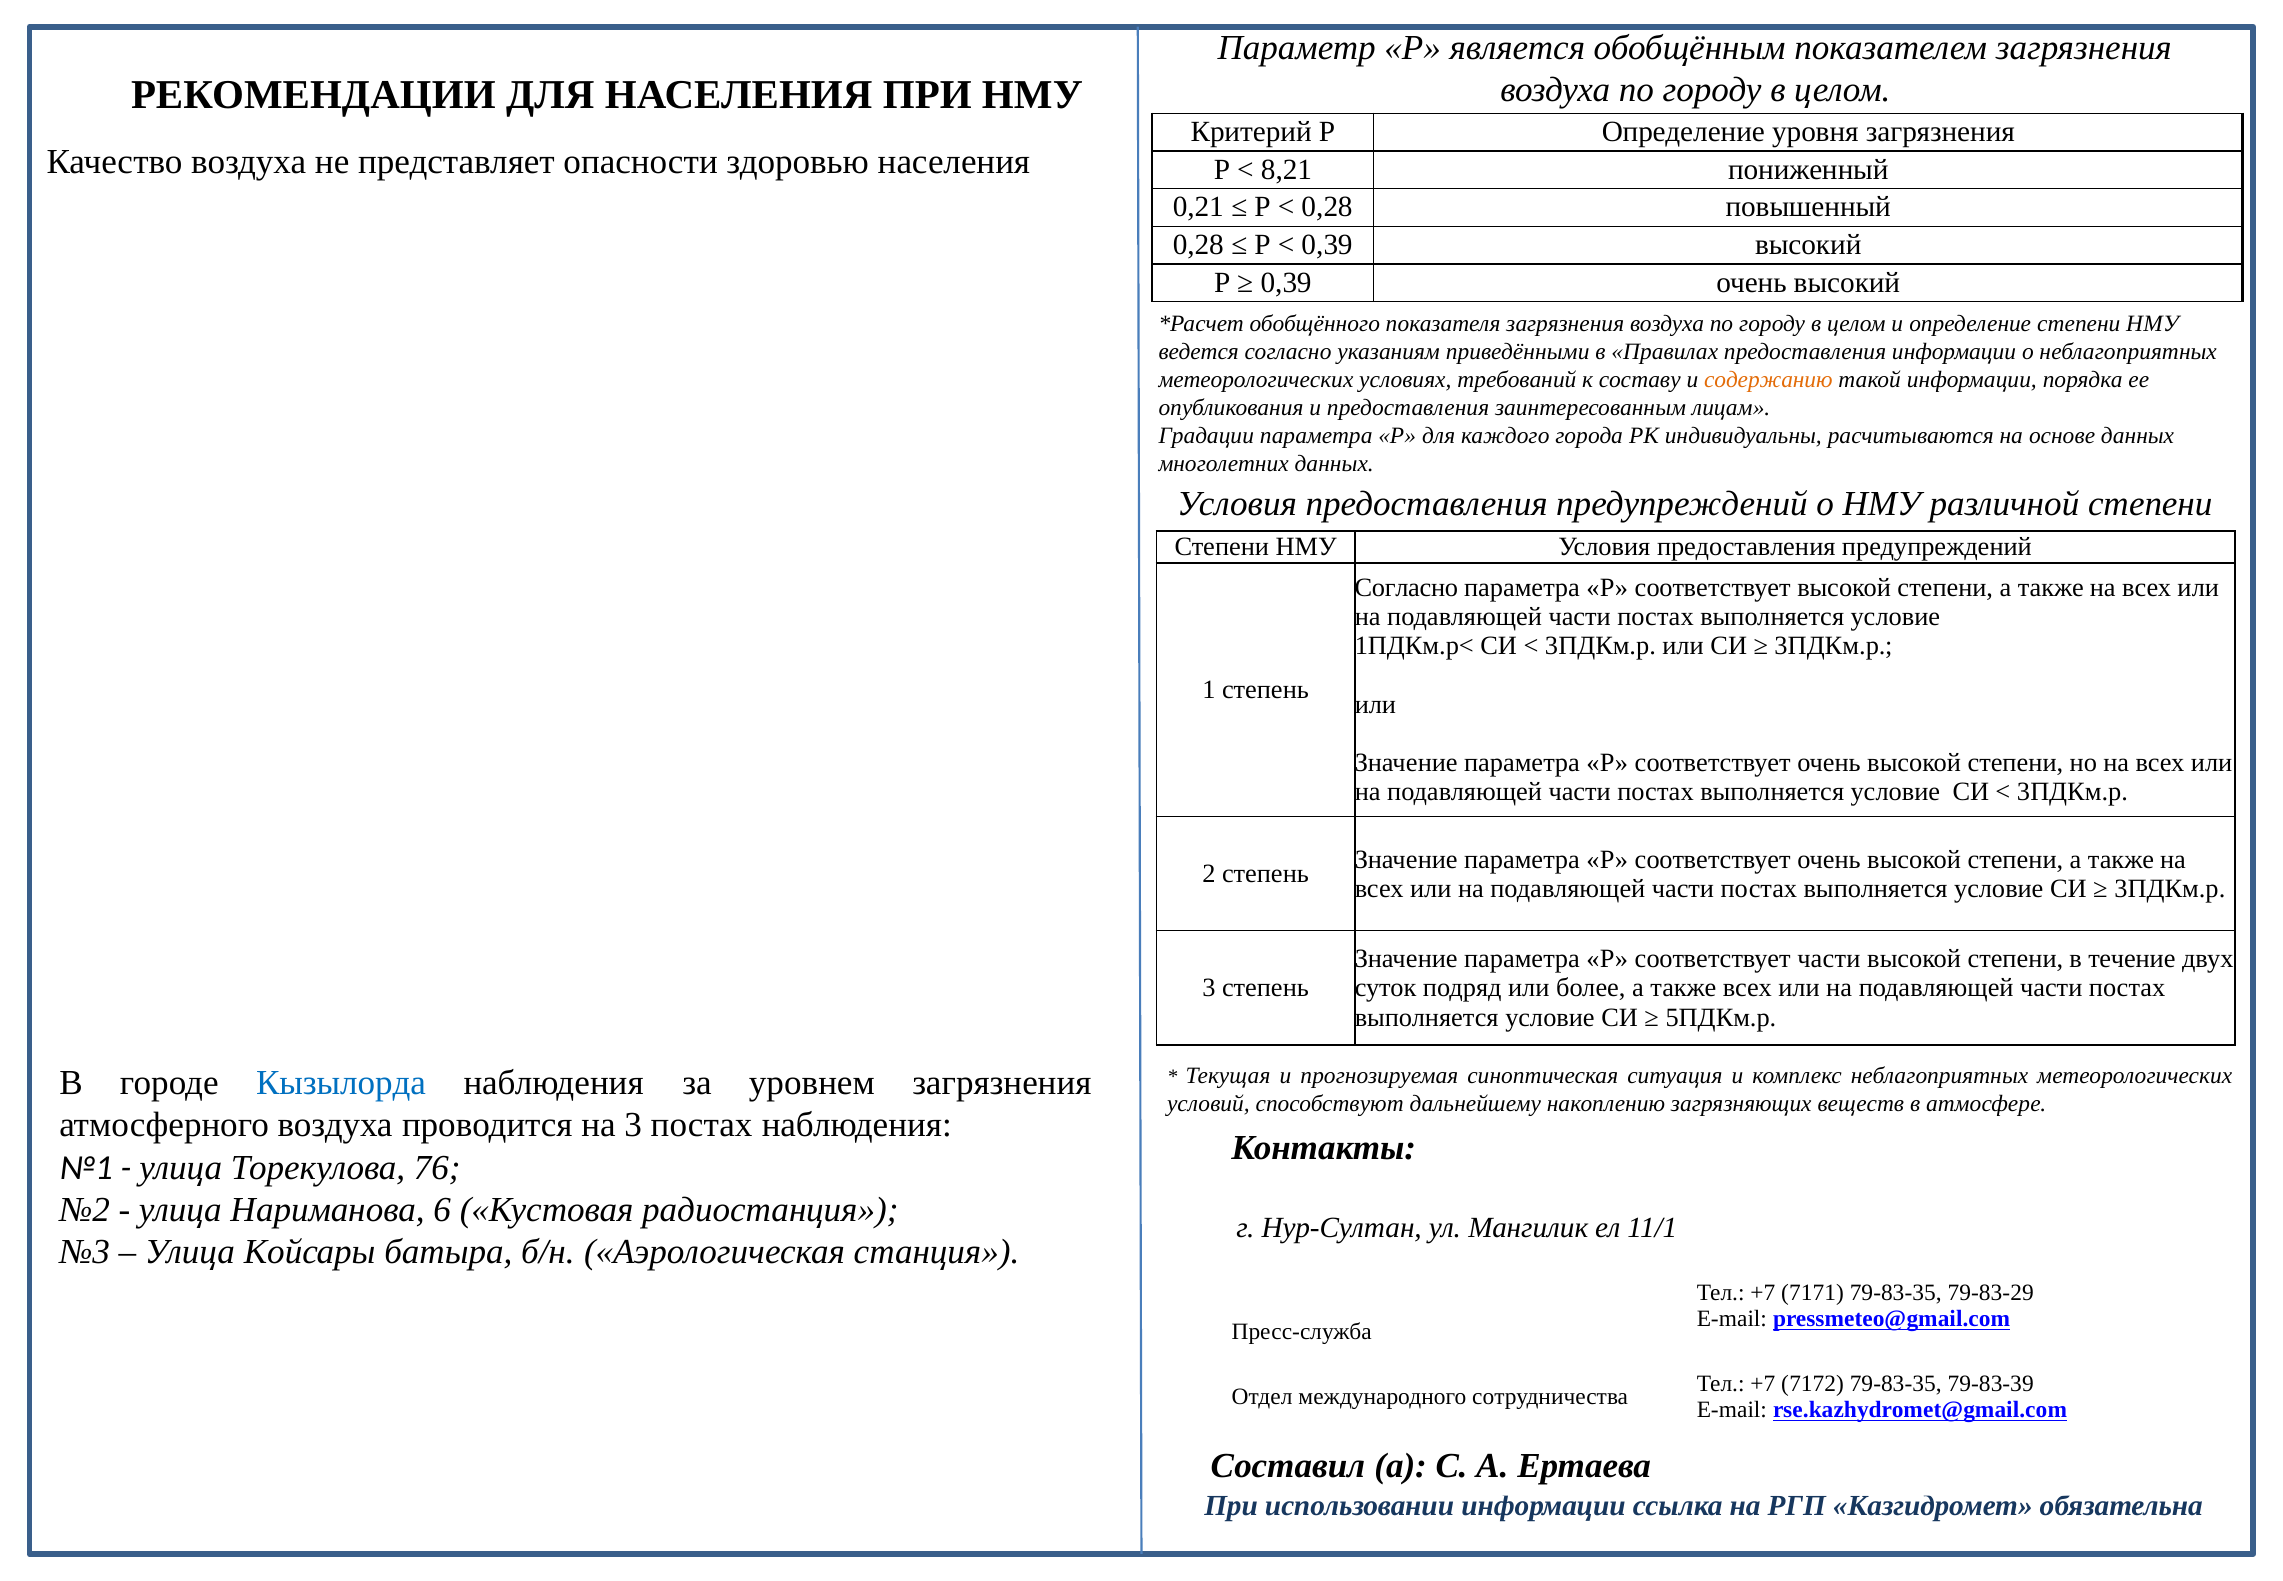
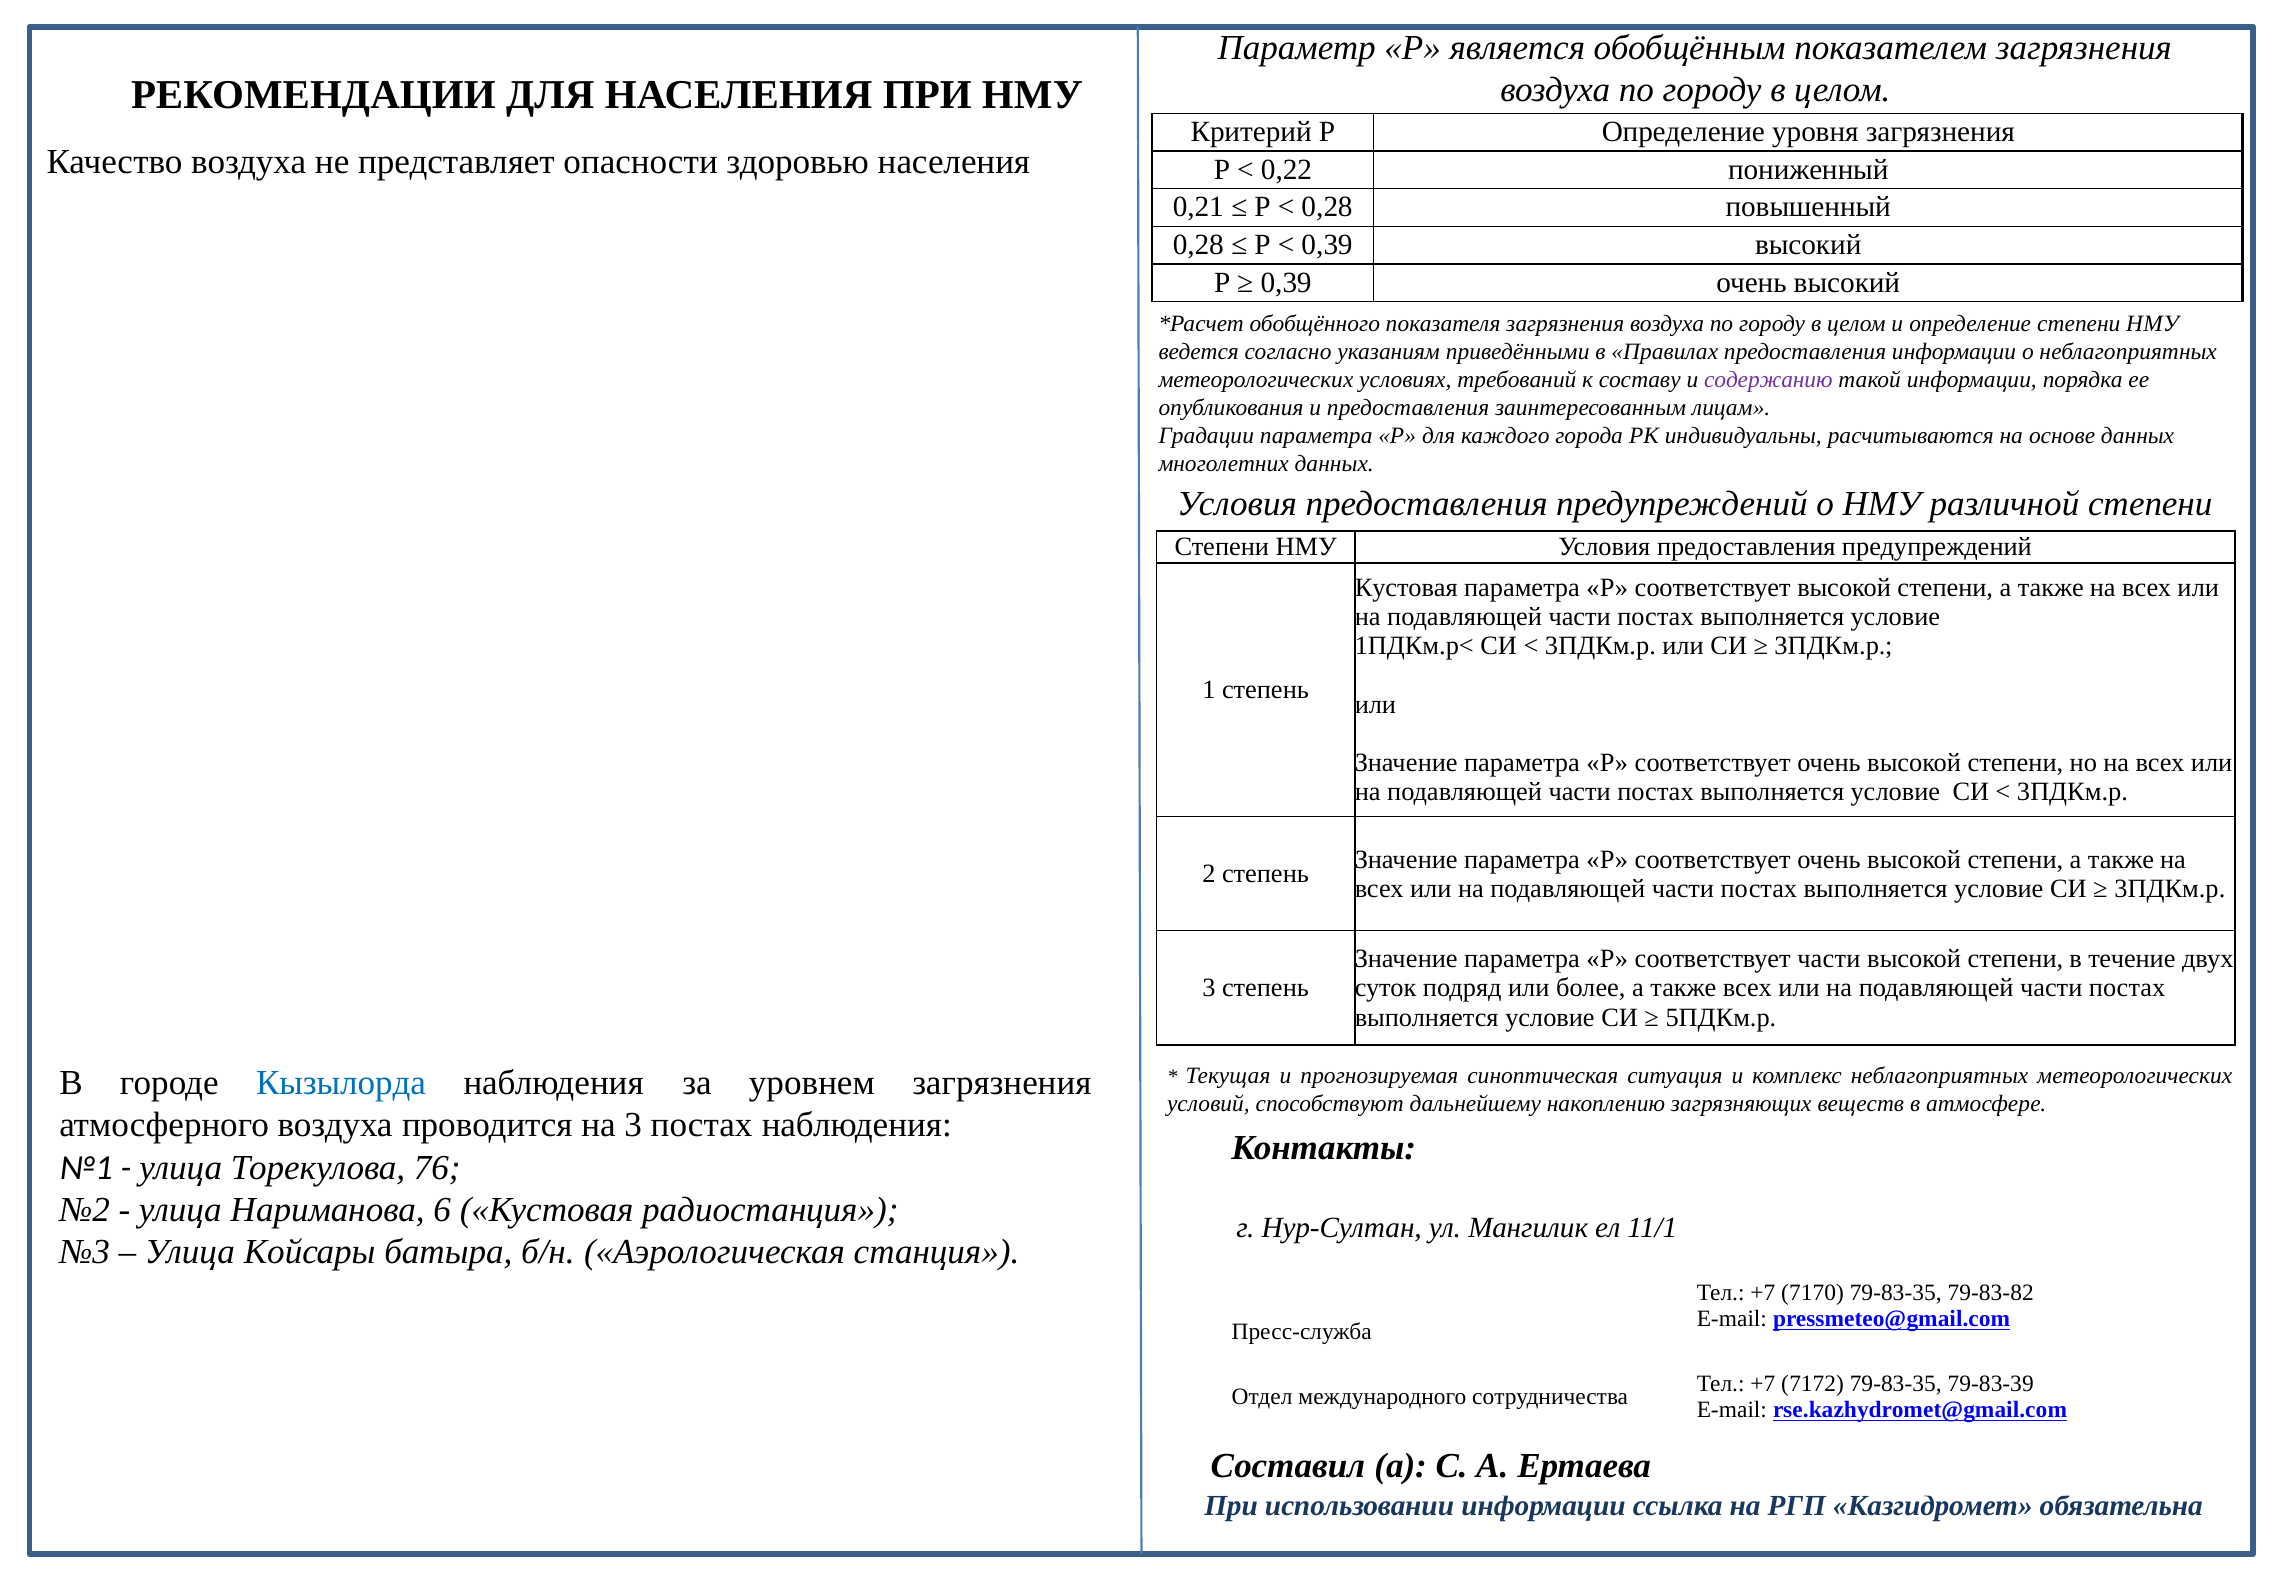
8,21: 8,21 -> 0,22
содержанию colour: orange -> purple
Согласно at (1406, 588): Согласно -> Кустовая
7171: 7171 -> 7170
79-83-29: 79-83-29 -> 79-83-82
